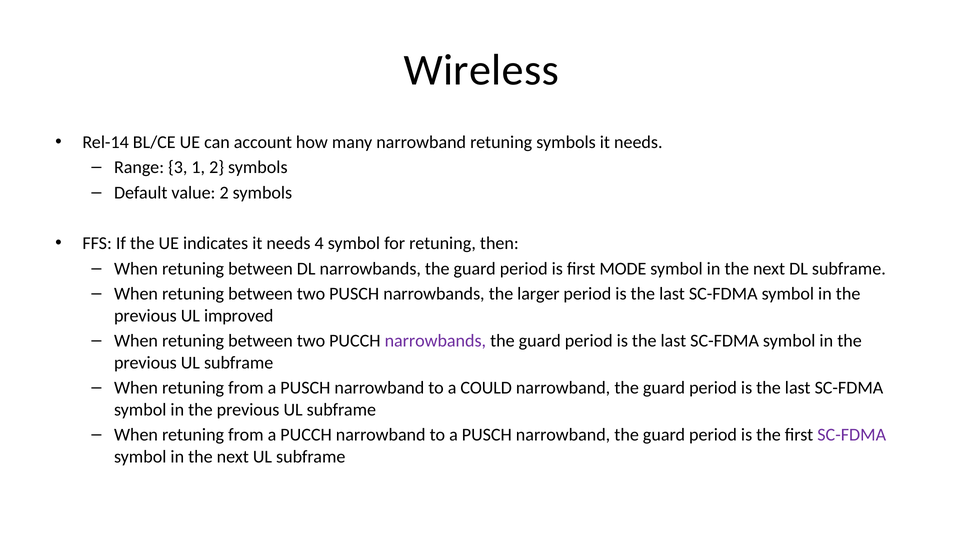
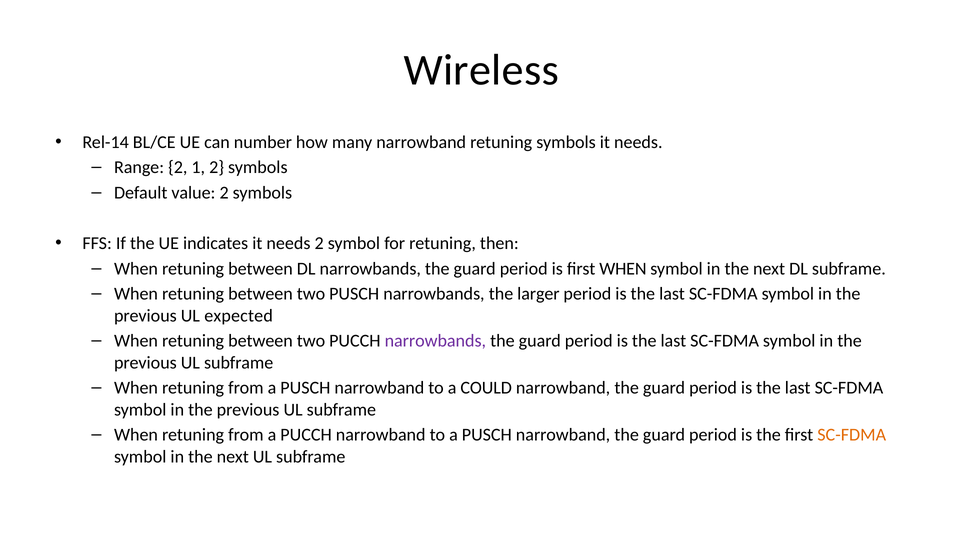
account: account -> number
Range 3: 3 -> 2
needs 4: 4 -> 2
first MODE: MODE -> WHEN
improved: improved -> expected
SC-FDMA at (852, 435) colour: purple -> orange
